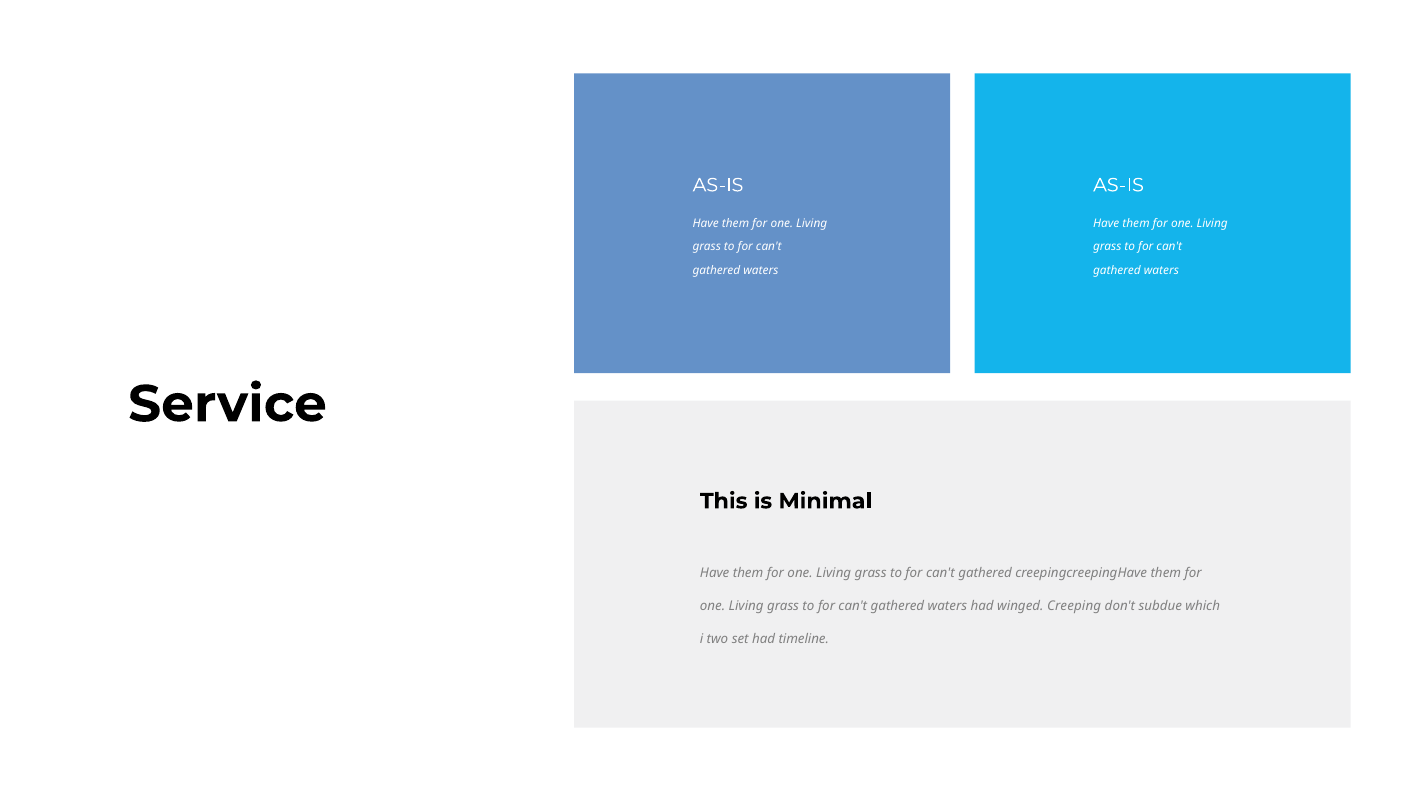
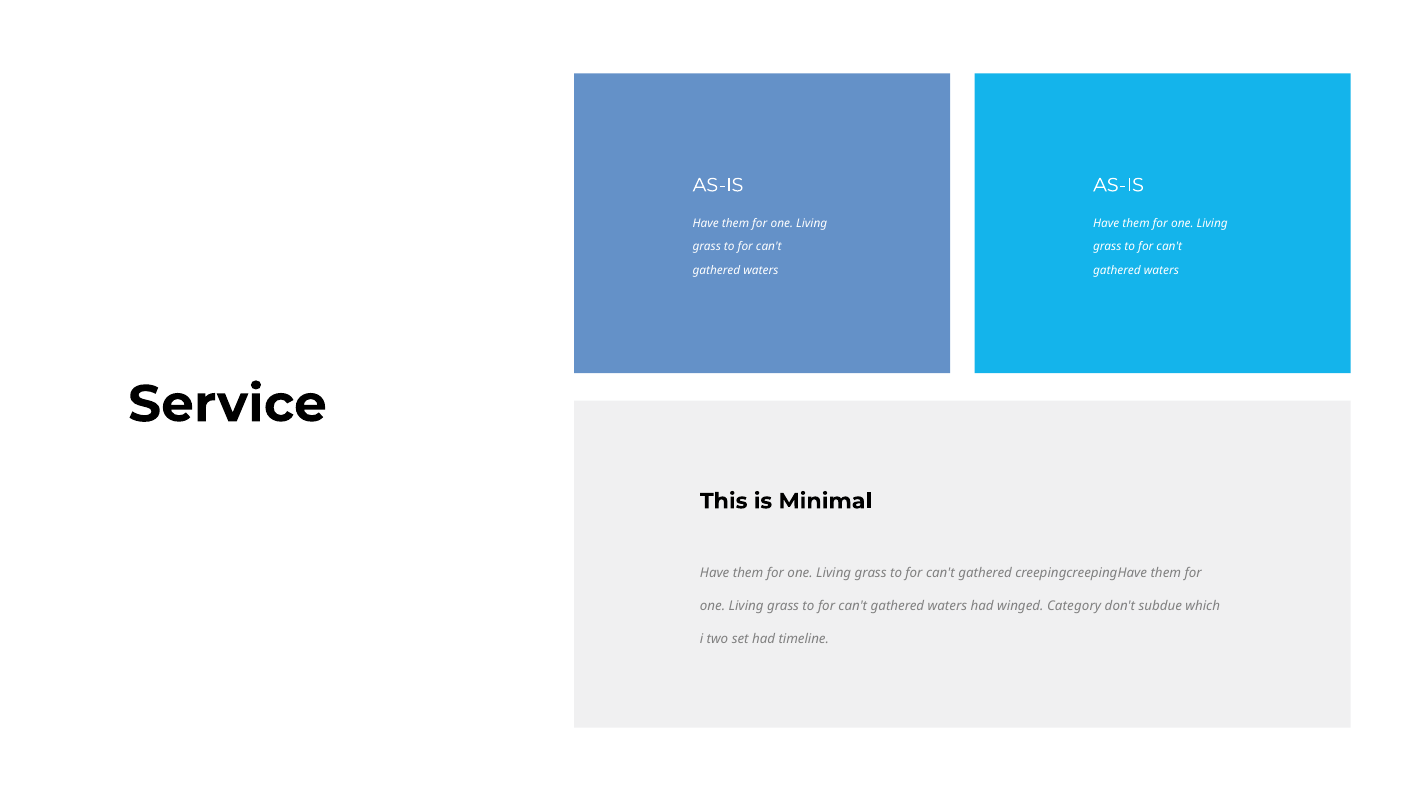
Creeping: Creeping -> Category
